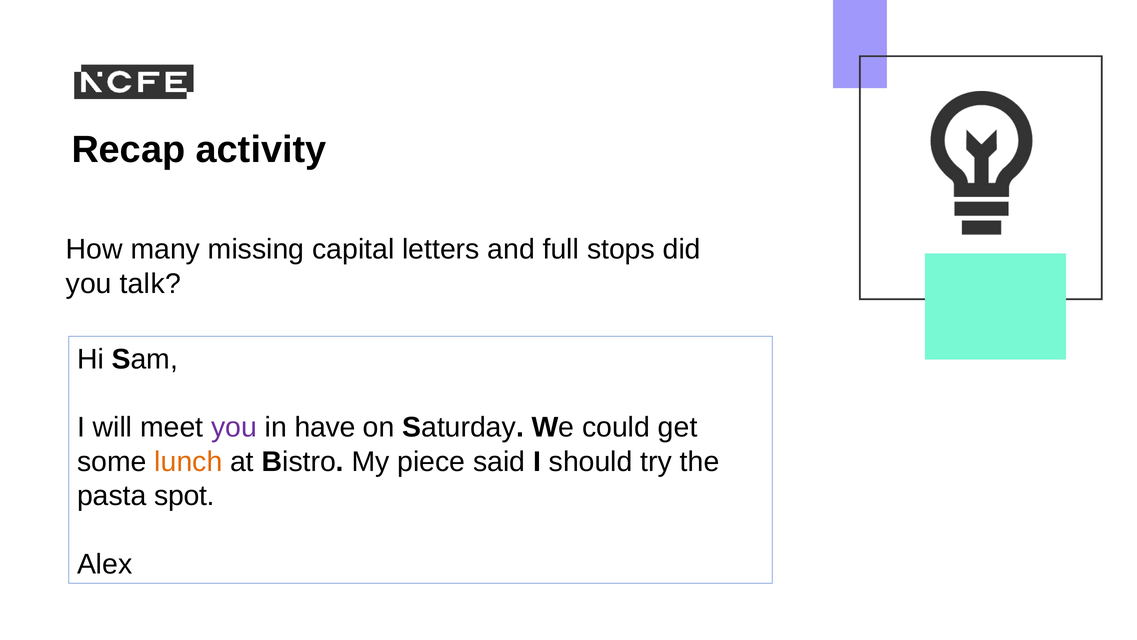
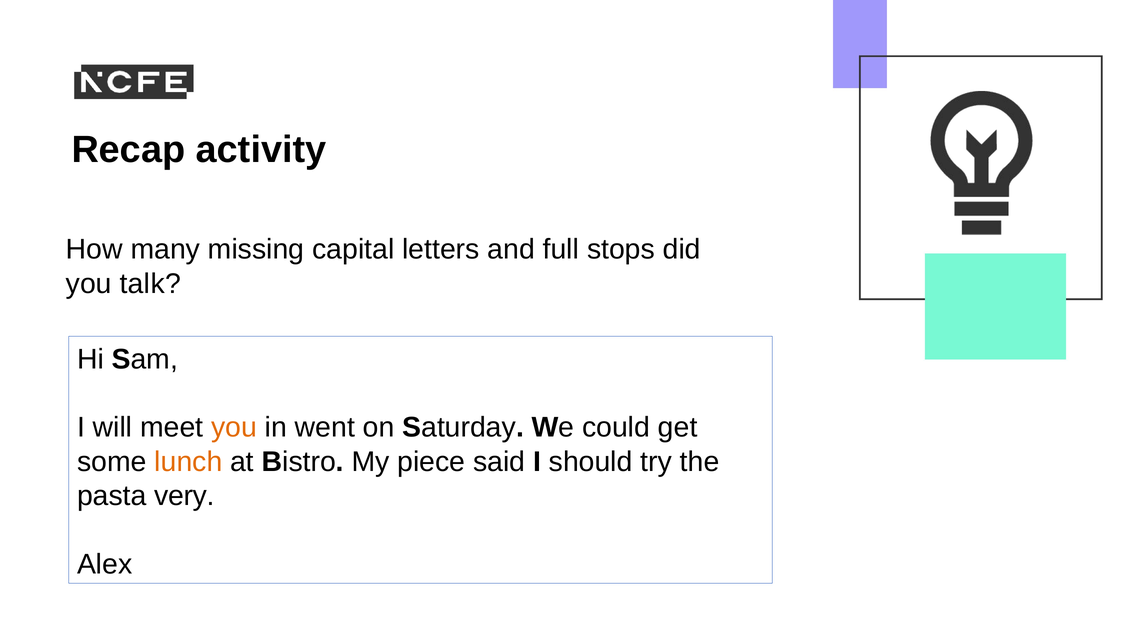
you at (234, 427) colour: purple -> orange
have: have -> went
spot: spot -> very
